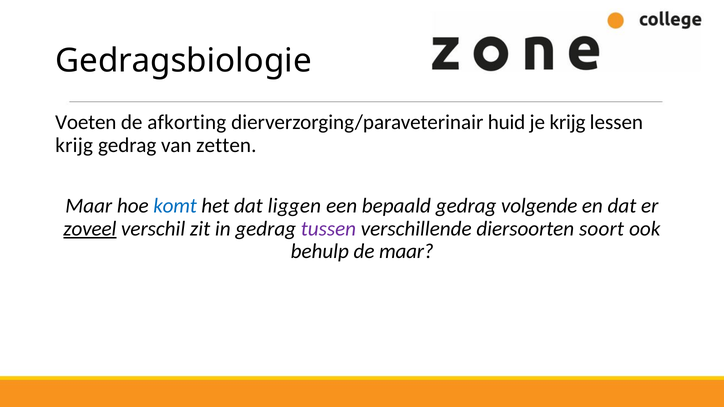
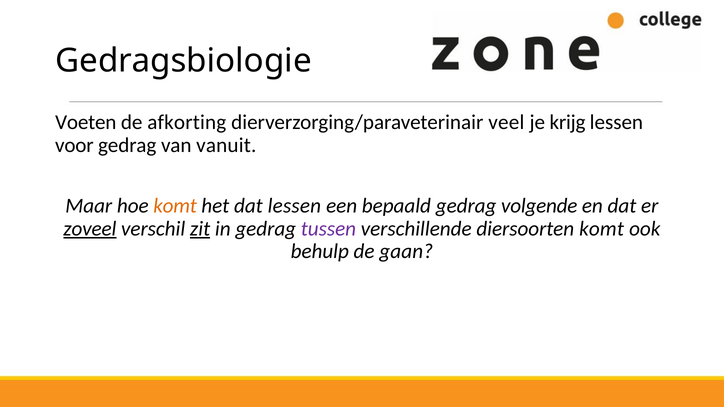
huid: huid -> veel
krijg at (74, 145): krijg -> voor
zetten: zetten -> vanuit
komt at (175, 206) colour: blue -> orange
dat liggen: liggen -> lessen
zit underline: none -> present
diersoorten soort: soort -> komt
de maar: maar -> gaan
